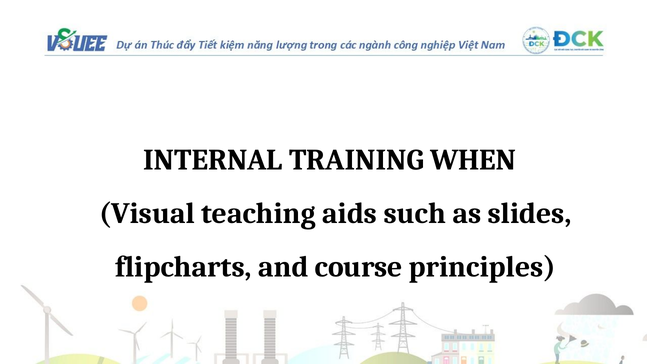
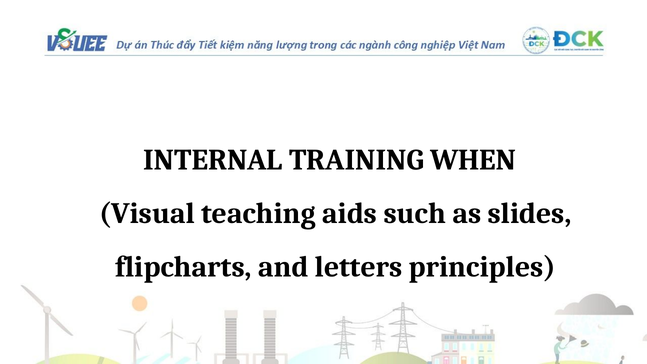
course: course -> letters
